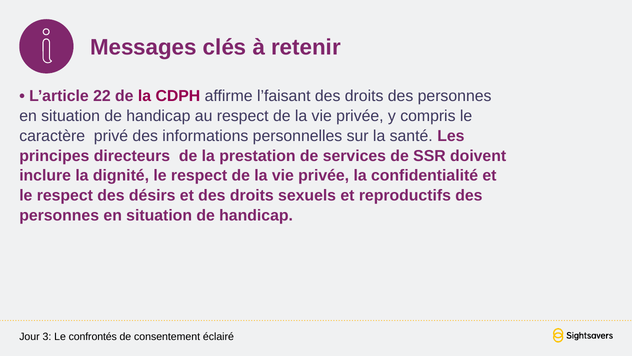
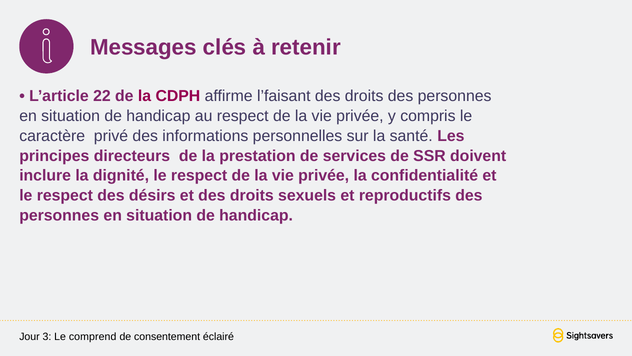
confrontés: confrontés -> comprend
